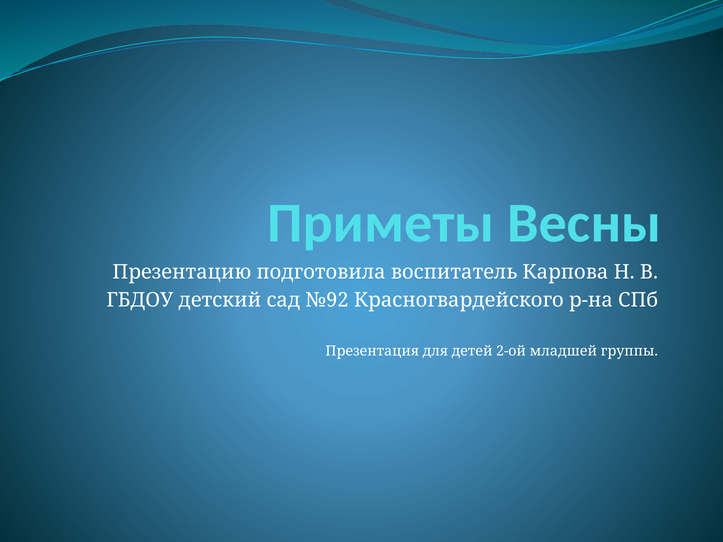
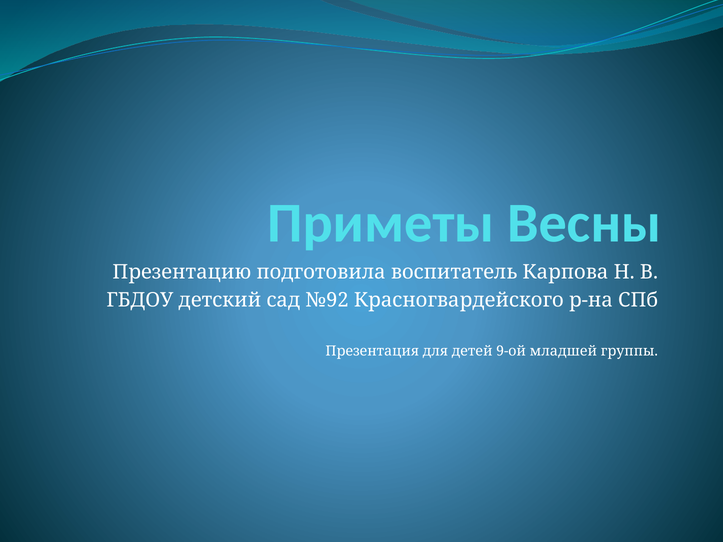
2-ой: 2-ой -> 9-ой
